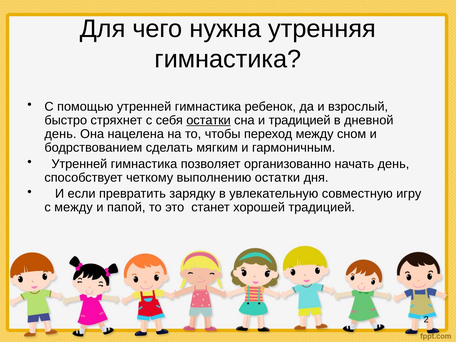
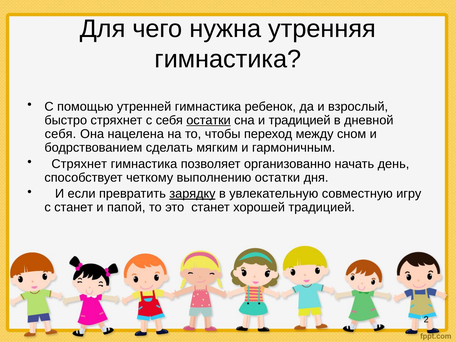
день at (60, 134): день -> себя
Утренней at (79, 164): Утренней -> Стряхнет
зарядку underline: none -> present
с между: между -> станет
